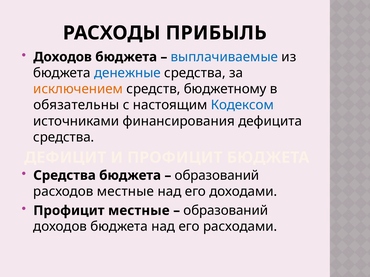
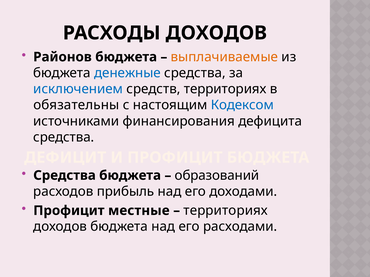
РАСХОДЫ ПРИБЫЛЬ: ПРИБЫЛЬ -> ДОХОДОВ
Доходов at (63, 57): Доходов -> Районов
выплачиваемые colour: blue -> orange
исключением colour: orange -> blue
средств бюджетному: бюджетному -> территориях
расходов местные: местные -> прибыль
образований at (226, 211): образований -> территориях
